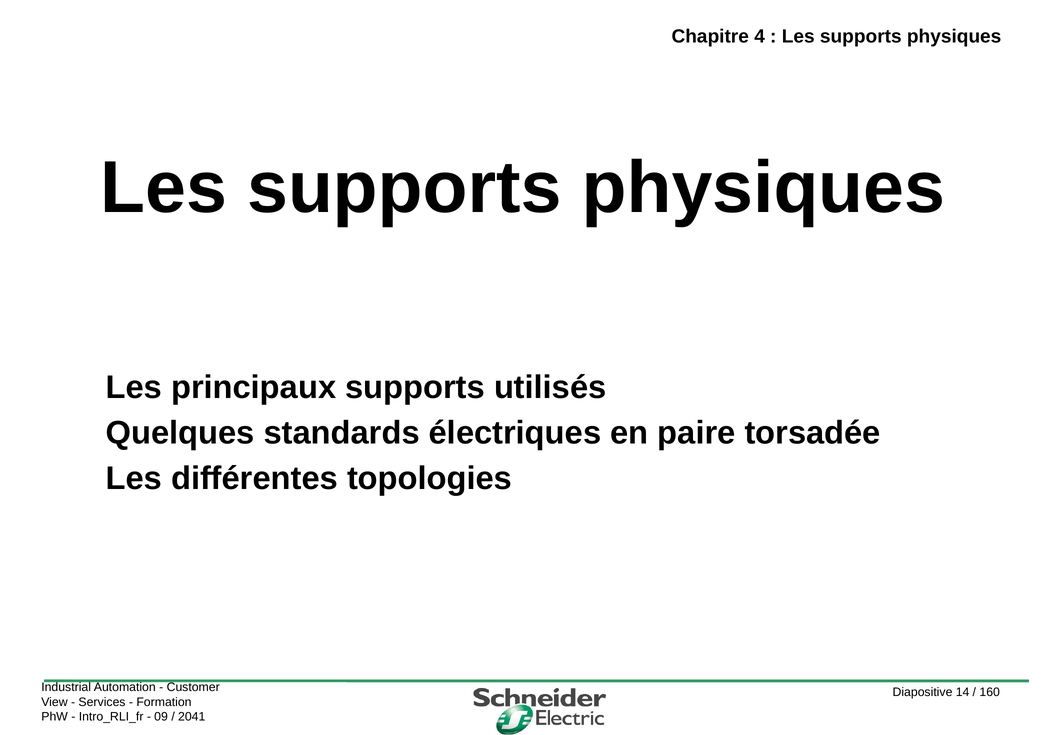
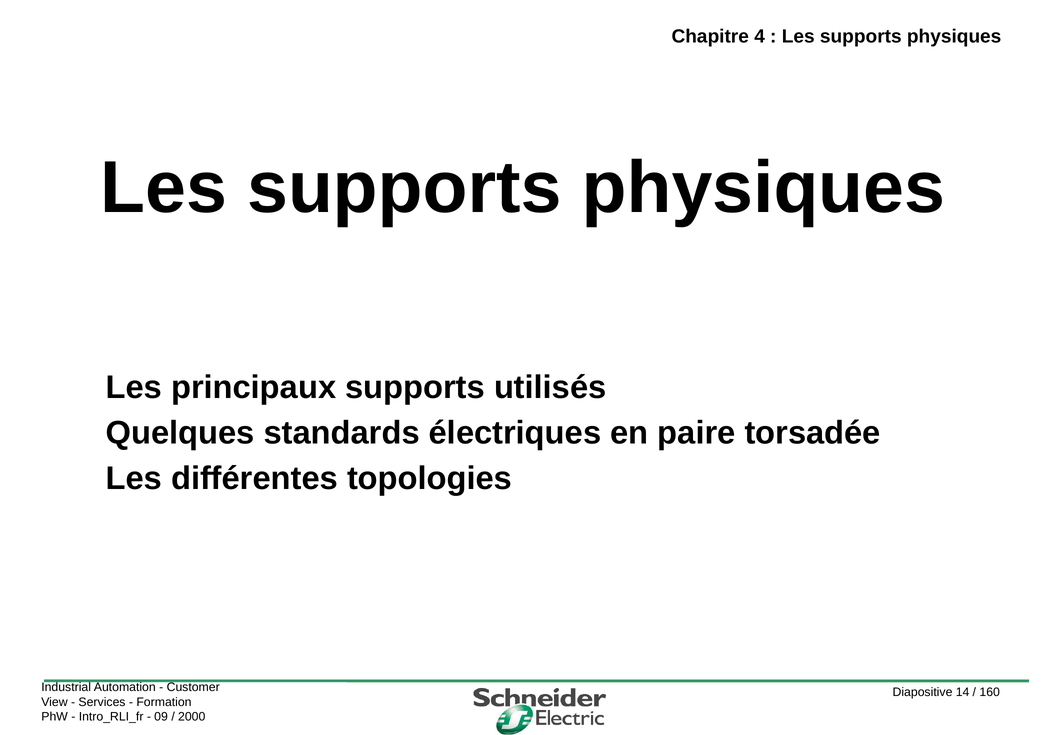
2041: 2041 -> 2000
